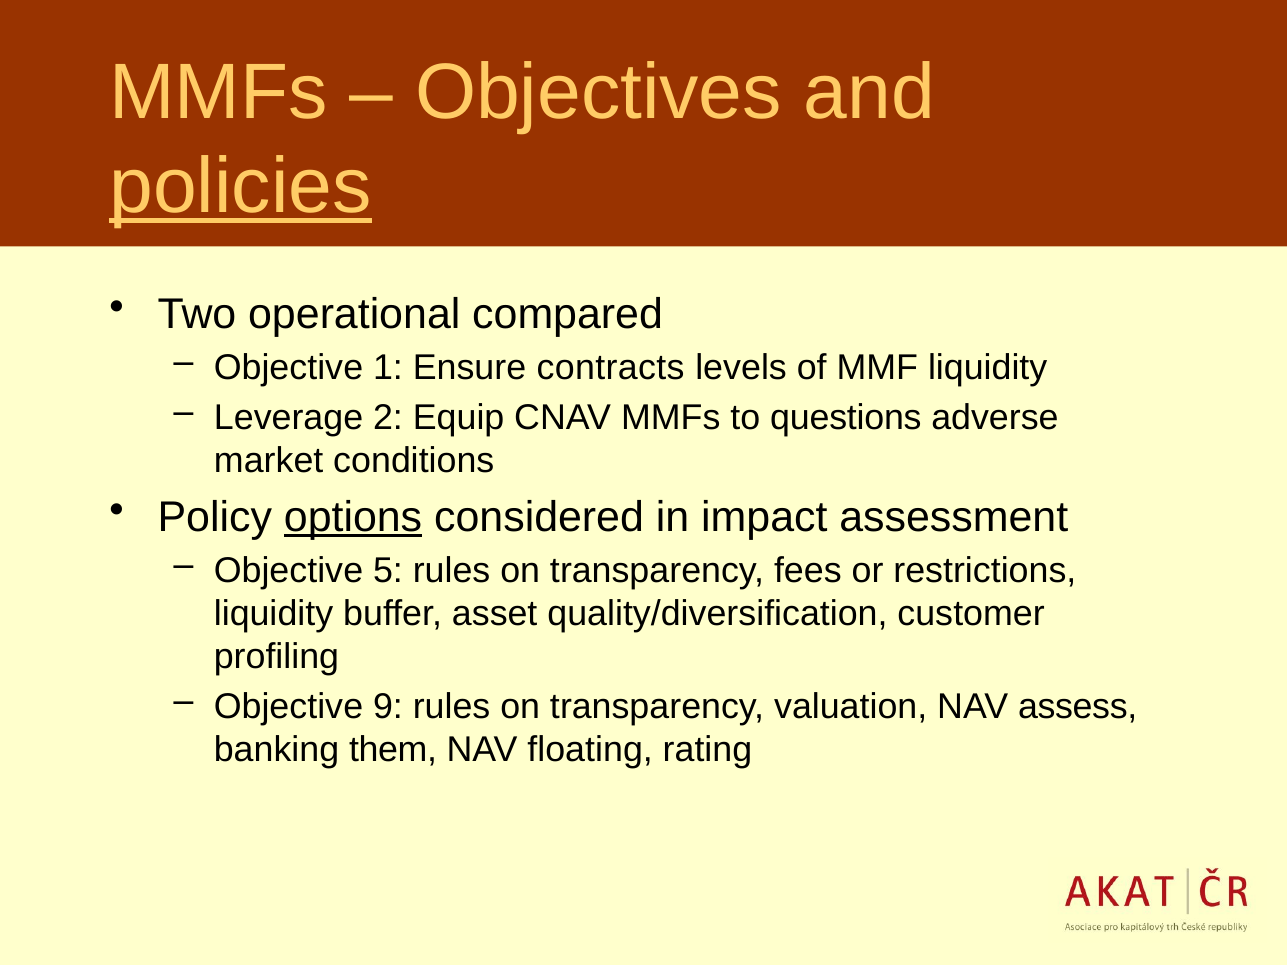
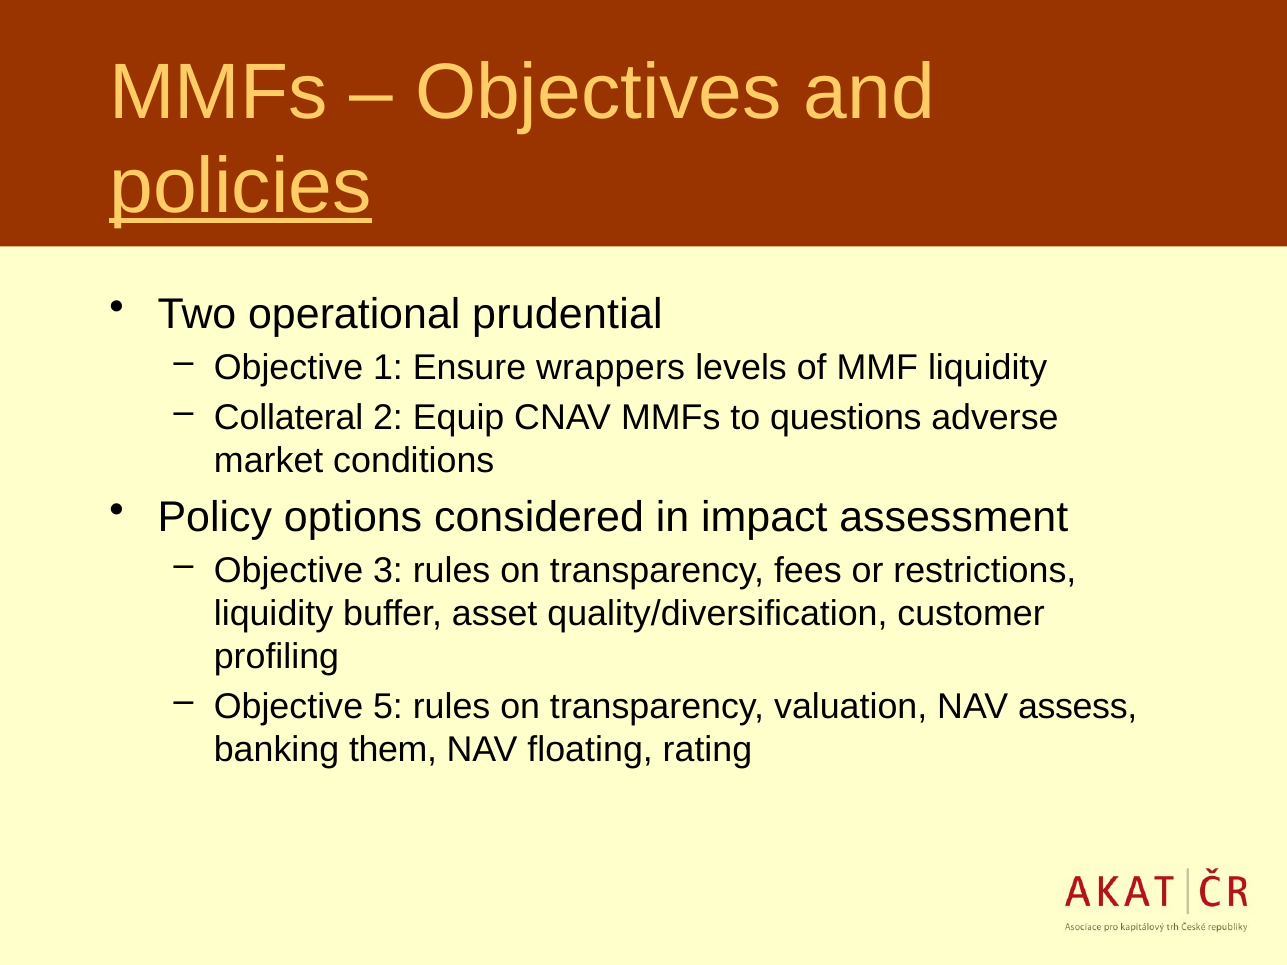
compared: compared -> prudential
contracts: contracts -> wrappers
Leverage: Leverage -> Collateral
options underline: present -> none
5: 5 -> 3
9: 9 -> 5
